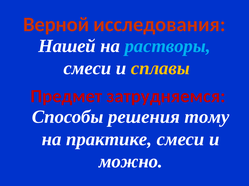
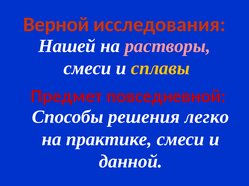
растворы colour: light blue -> pink
затрудняемся: затрудняемся -> повседневной
тому: тому -> легко
можно: можно -> данной
